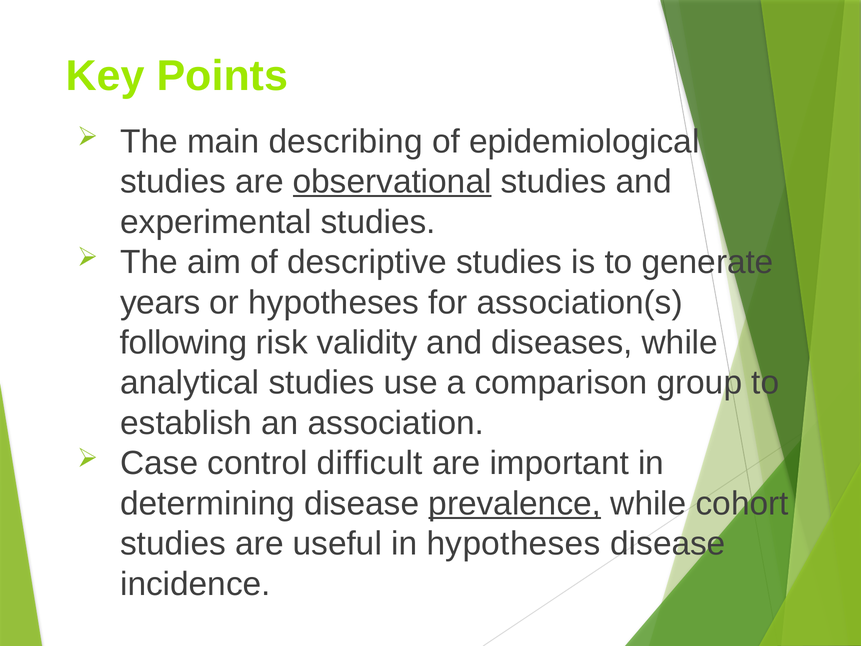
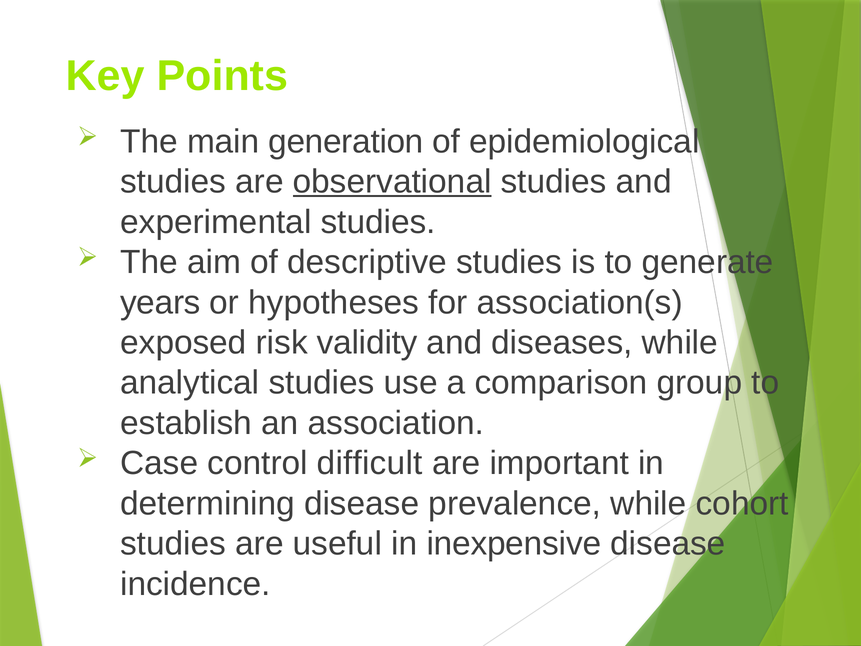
describing: describing -> generation
following: following -> exposed
prevalence underline: present -> none
in hypotheses: hypotheses -> inexpensive
